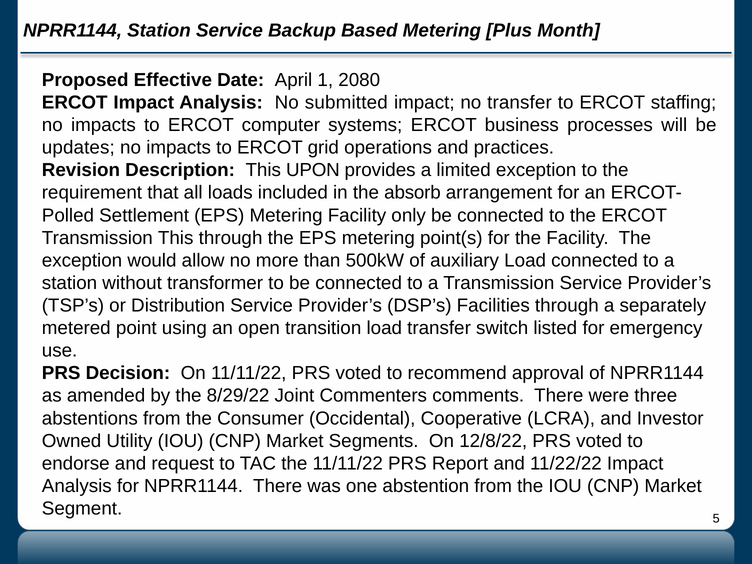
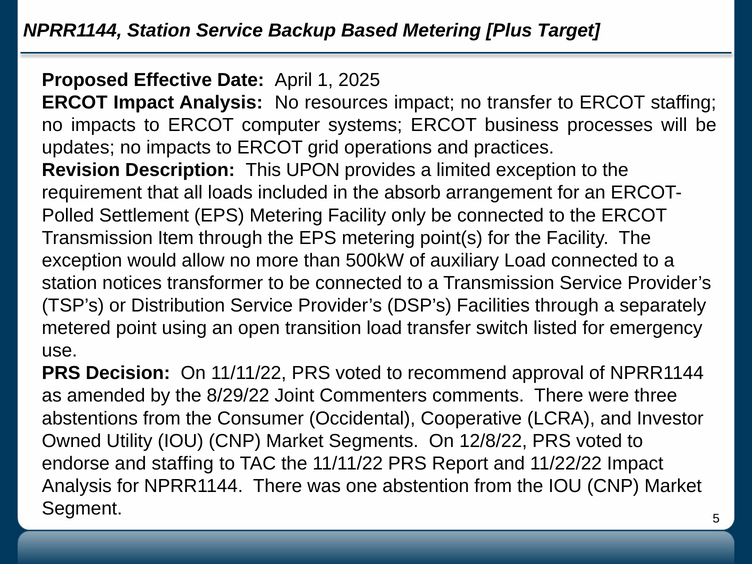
Month: Month -> Target
2080: 2080 -> 2025
submitted: submitted -> resources
Transmission This: This -> Item
without: without -> notices
and request: request -> staffing
